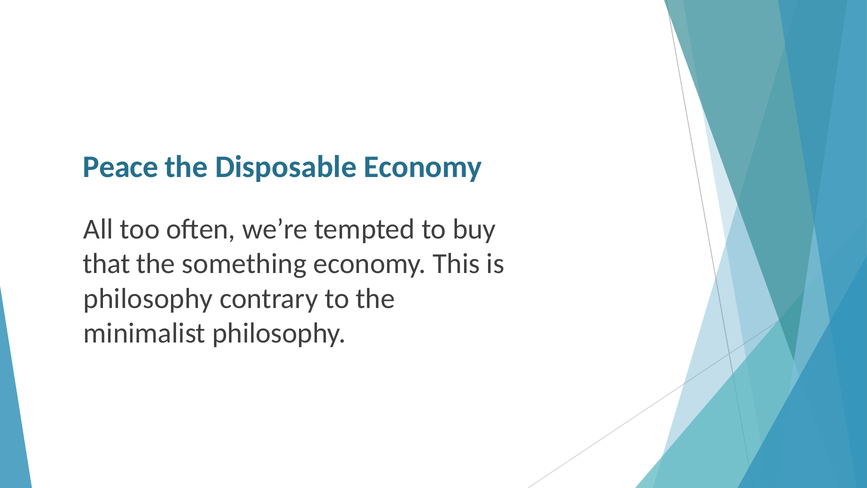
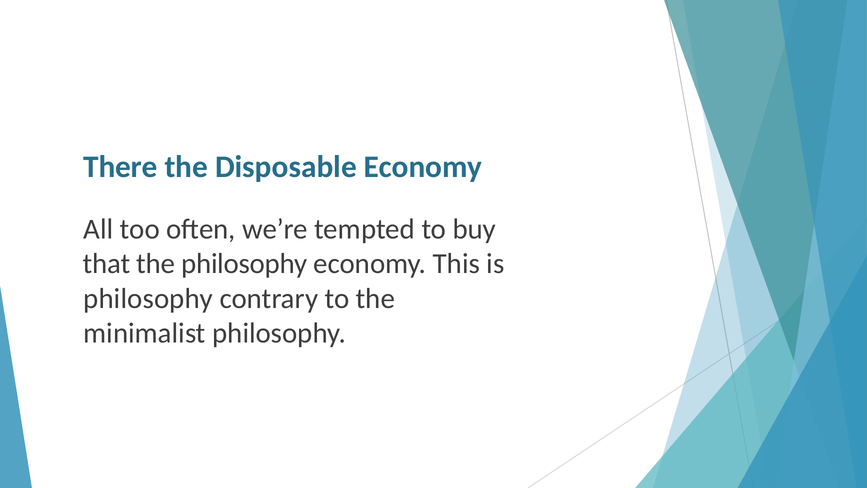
Peace: Peace -> There
the something: something -> philosophy
